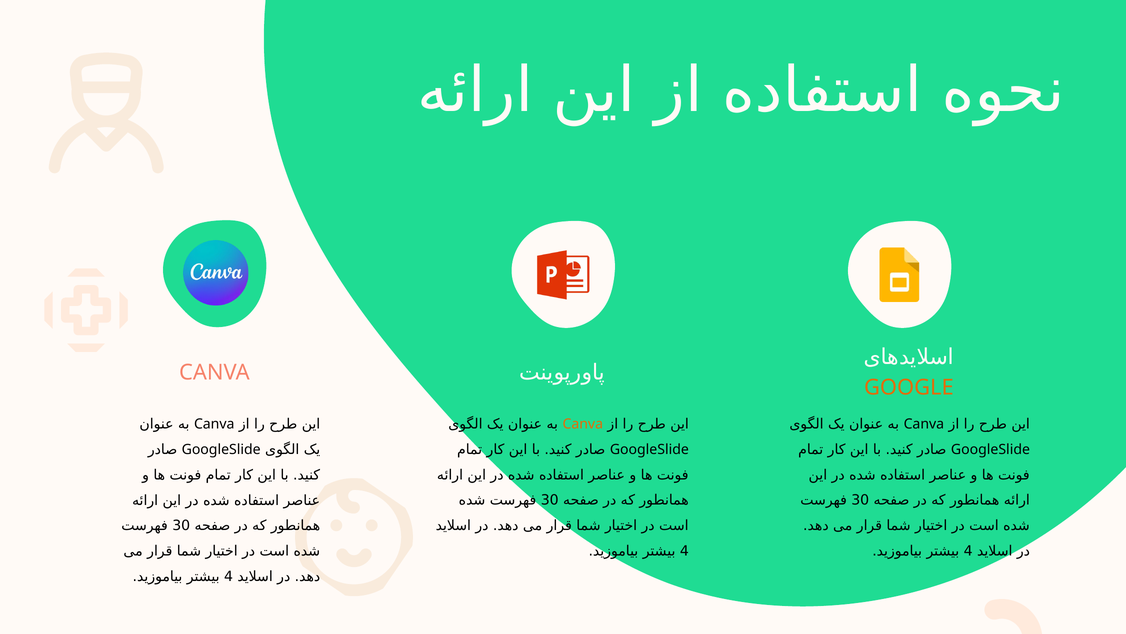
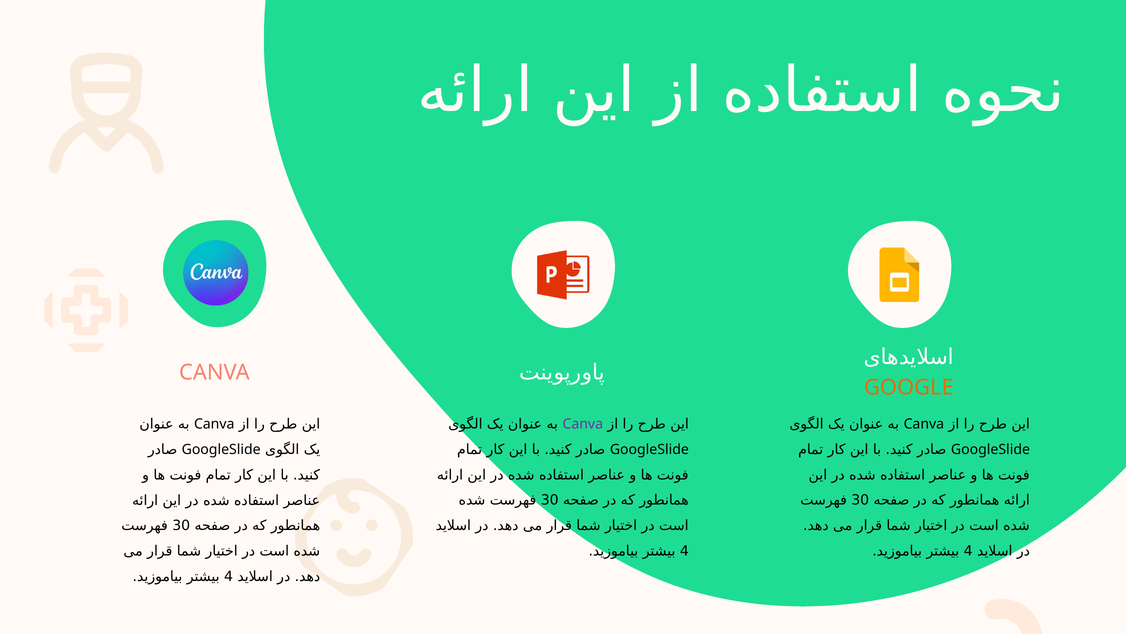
Canva at (583, 424) colour: orange -> purple
